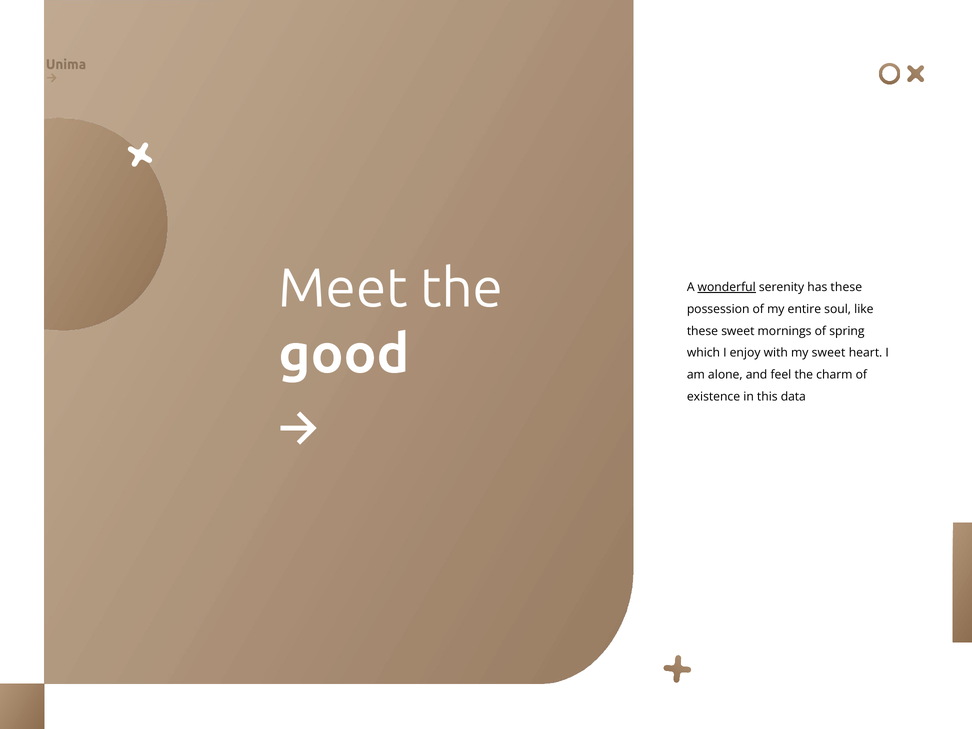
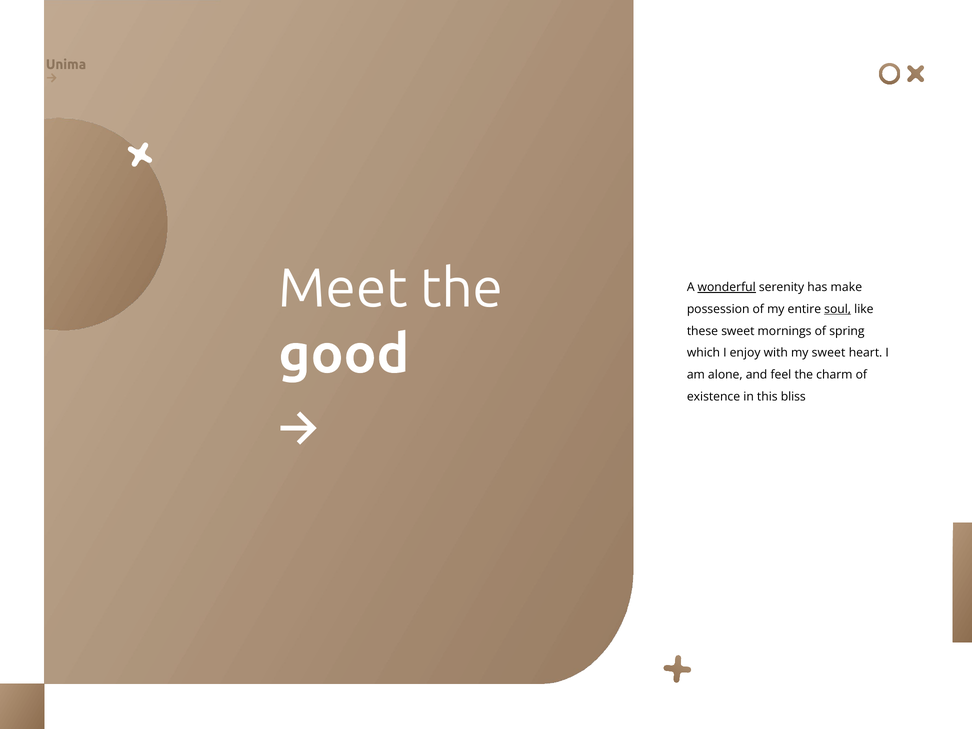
has these: these -> make
soul underline: none -> present
data: data -> bliss
